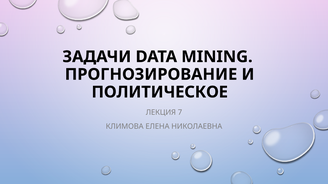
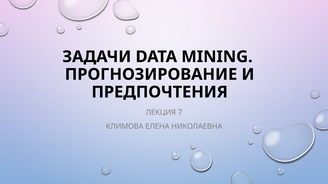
ПОЛИТИЧЕСКОЕ: ПОЛИТИЧЕСКОЕ -> ПРЕДПОЧТЕНИЯ
